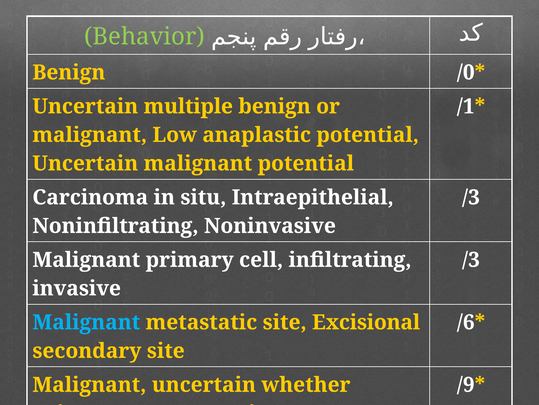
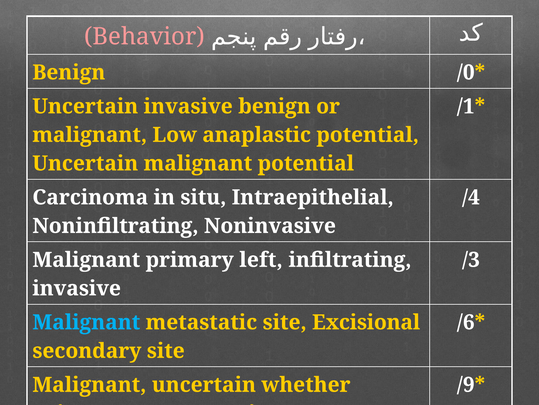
Behavior colour: light green -> pink
Uncertain multiple: multiple -> invasive
/3 at (471, 197): /3 -> /4
cell: cell -> left
